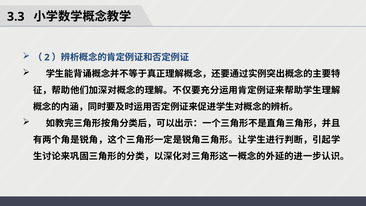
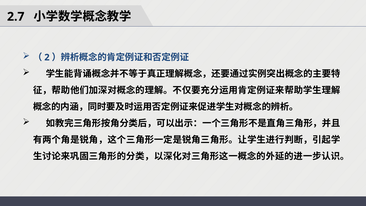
3.3: 3.3 -> 2.7
